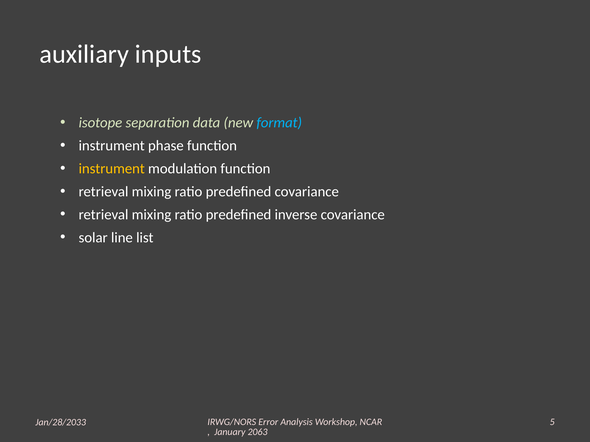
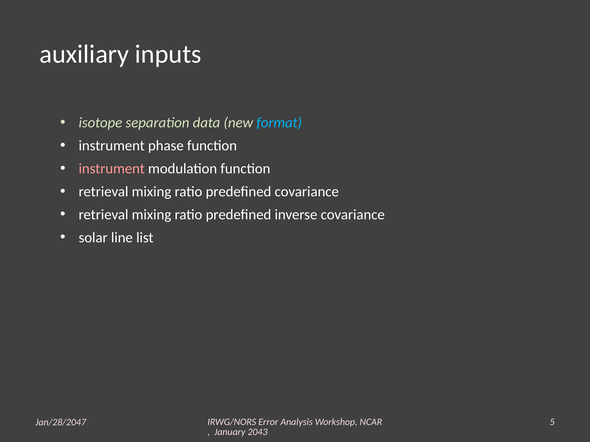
instrument at (112, 169) colour: yellow -> pink
Jan/28/2033: Jan/28/2033 -> Jan/28/2047
2063: 2063 -> 2043
